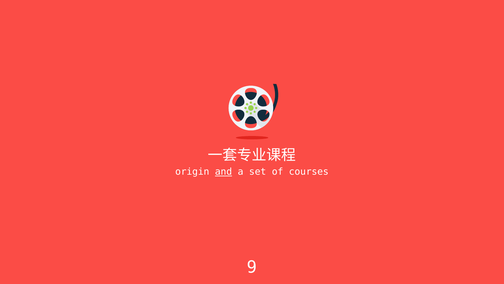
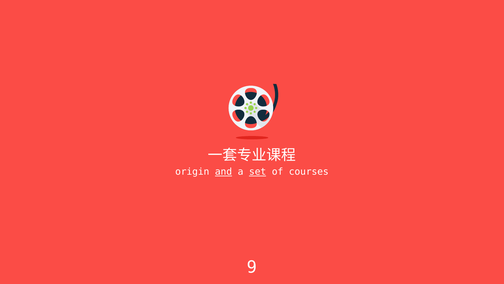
set underline: none -> present
